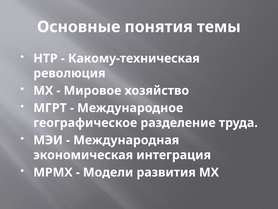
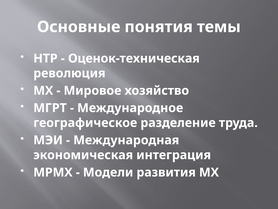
Какому-техническая: Какому-техническая -> Оценок-техническая
